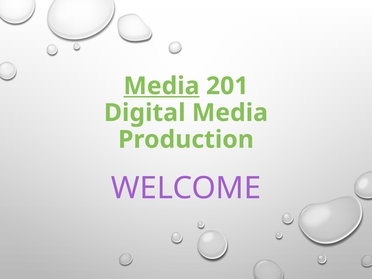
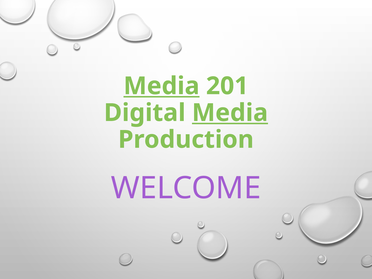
Media at (230, 113) underline: none -> present
